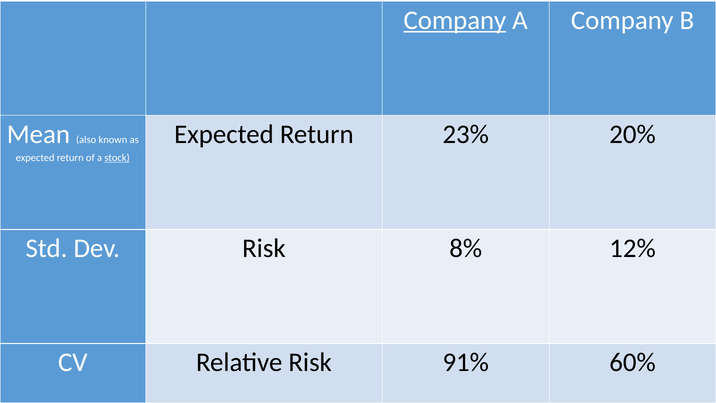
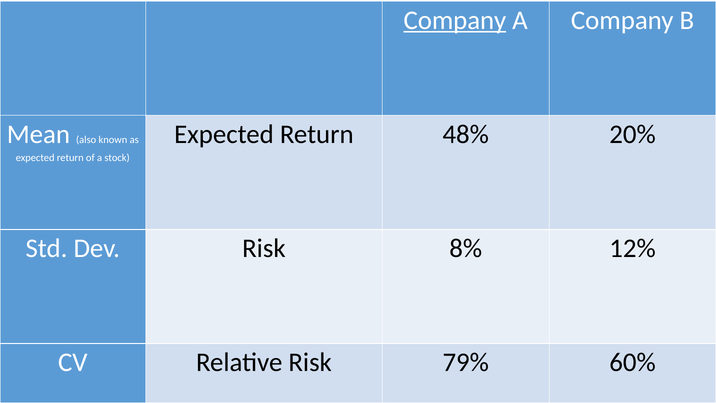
23%: 23% -> 48%
stock underline: present -> none
91%: 91% -> 79%
